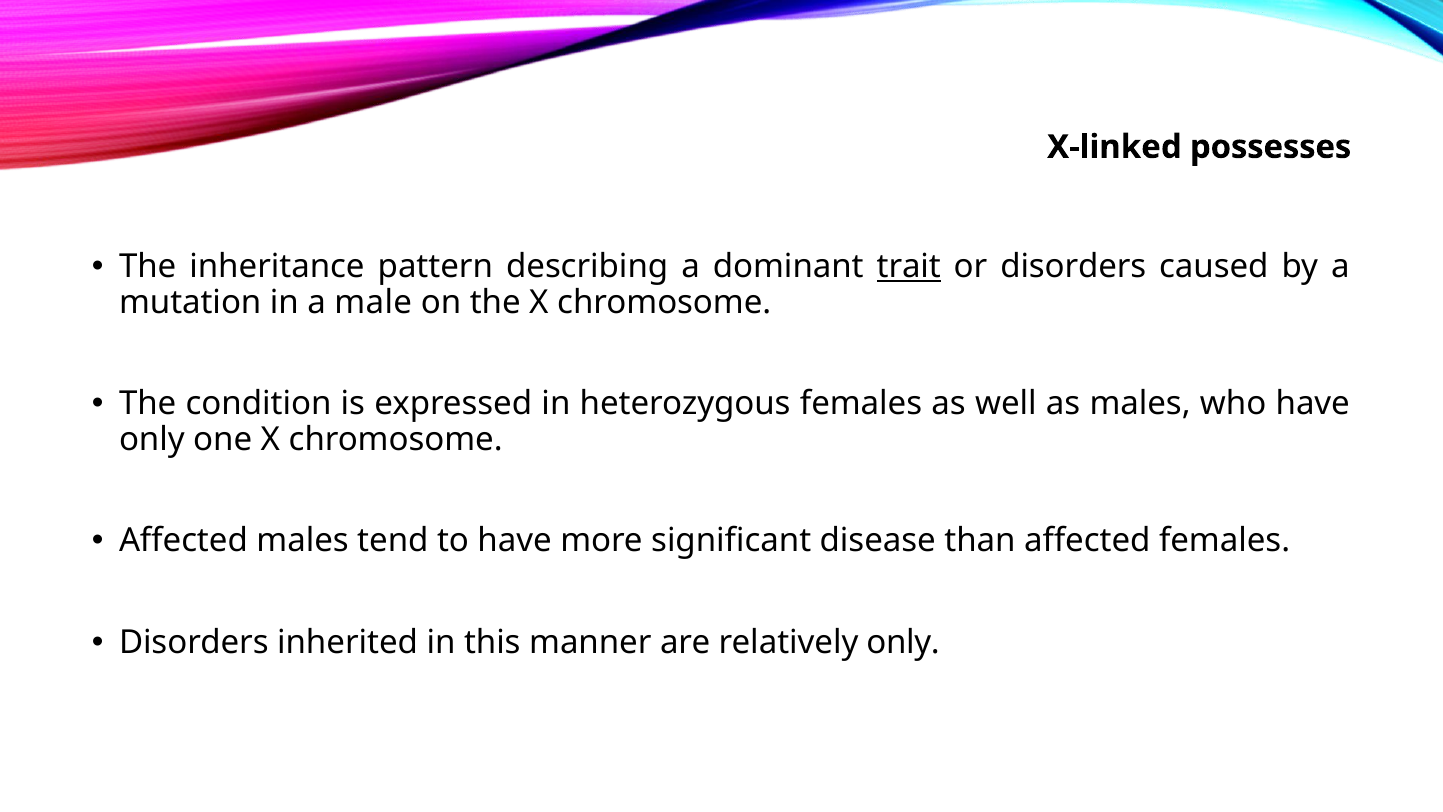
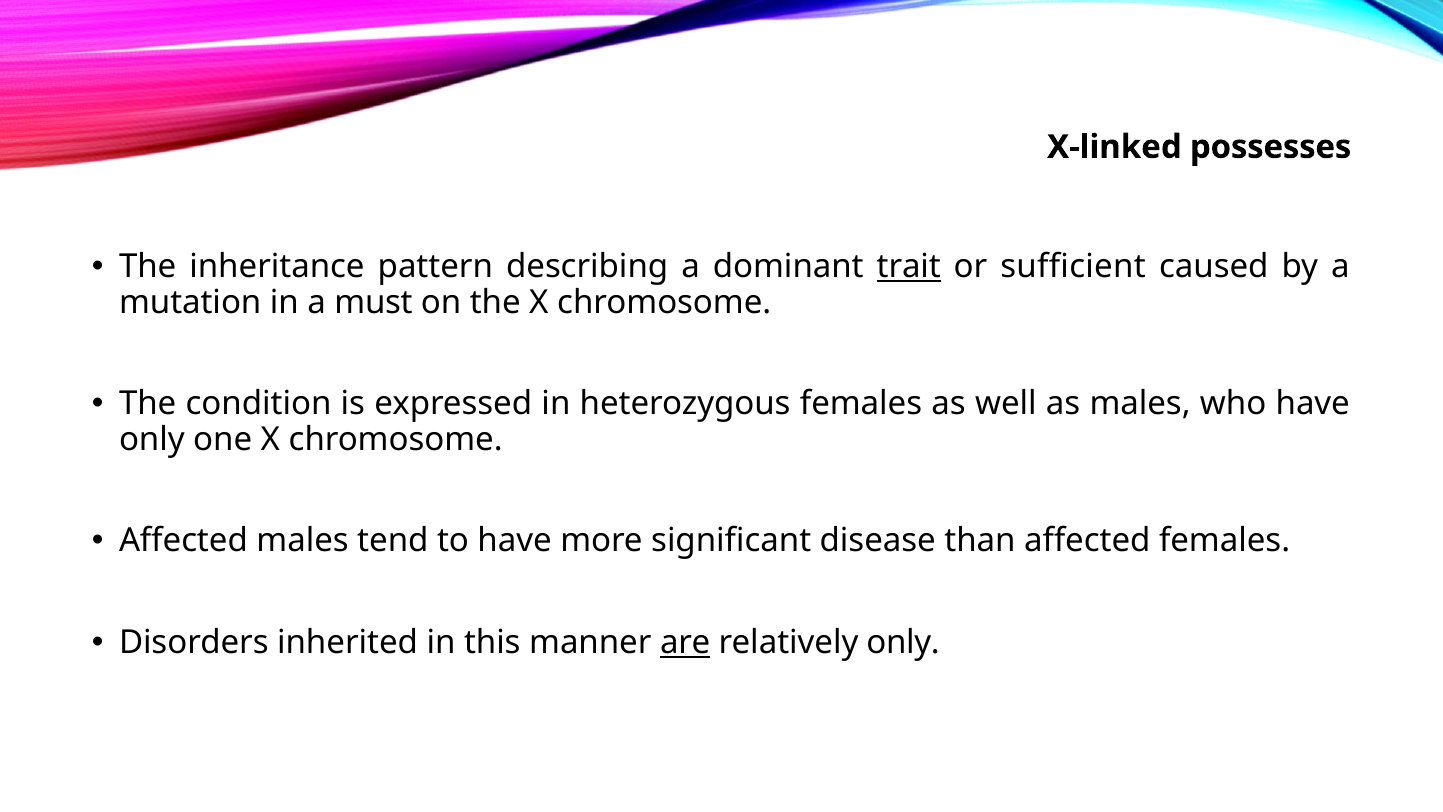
or disorders: disorders -> sufficient
male: male -> must
are underline: none -> present
